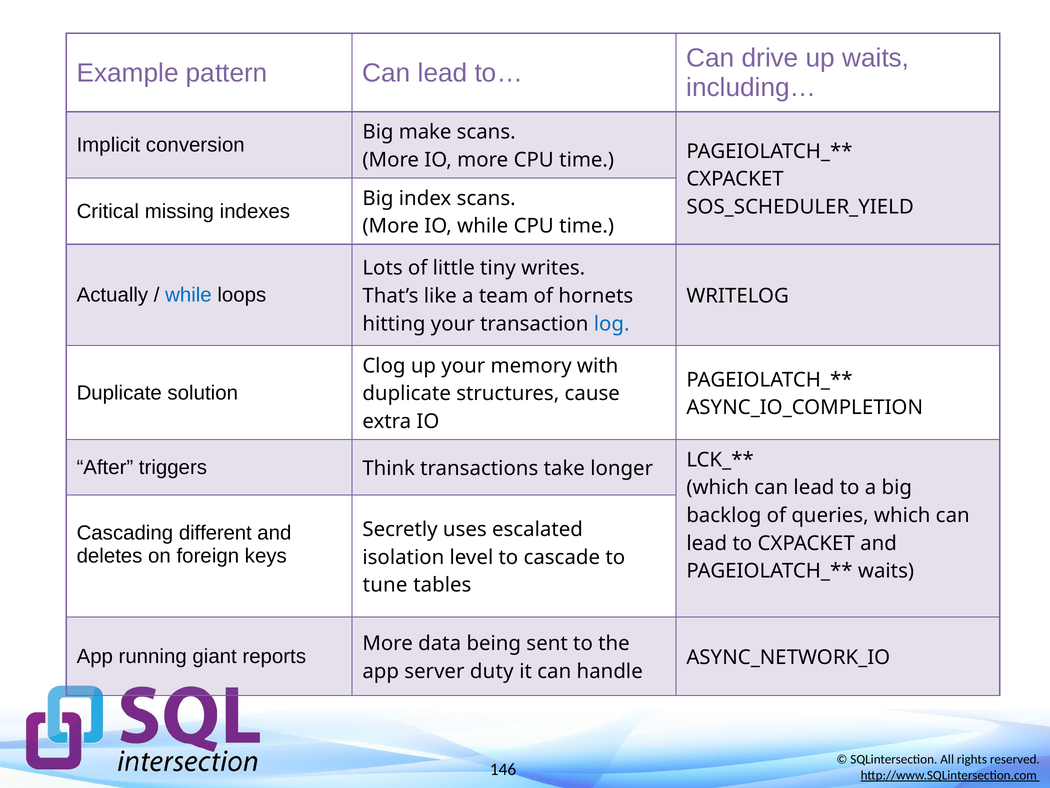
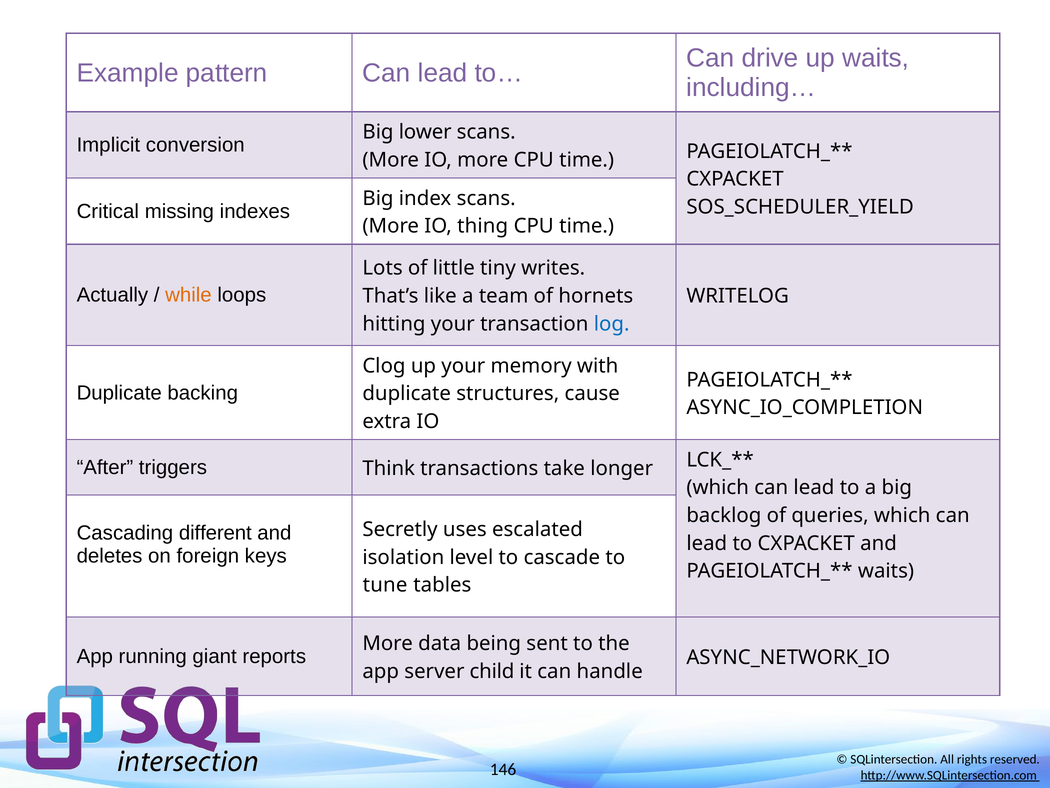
make: make -> lower
IO while: while -> thing
while at (188, 295) colour: blue -> orange
solution: solution -> backing
duty: duty -> child
